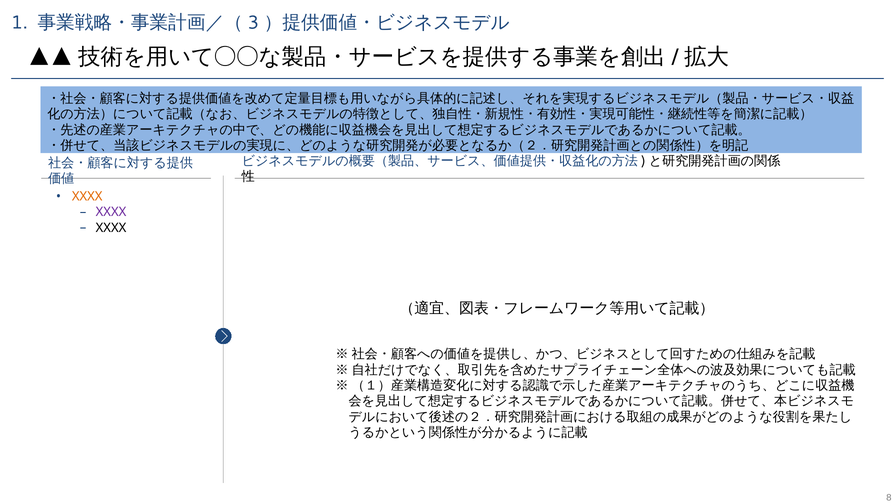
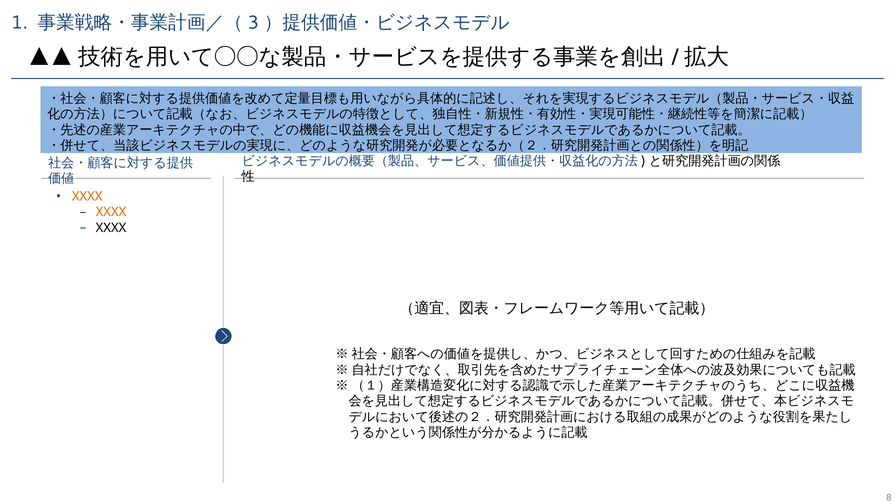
XXXX at (111, 212) colour: purple -> orange
